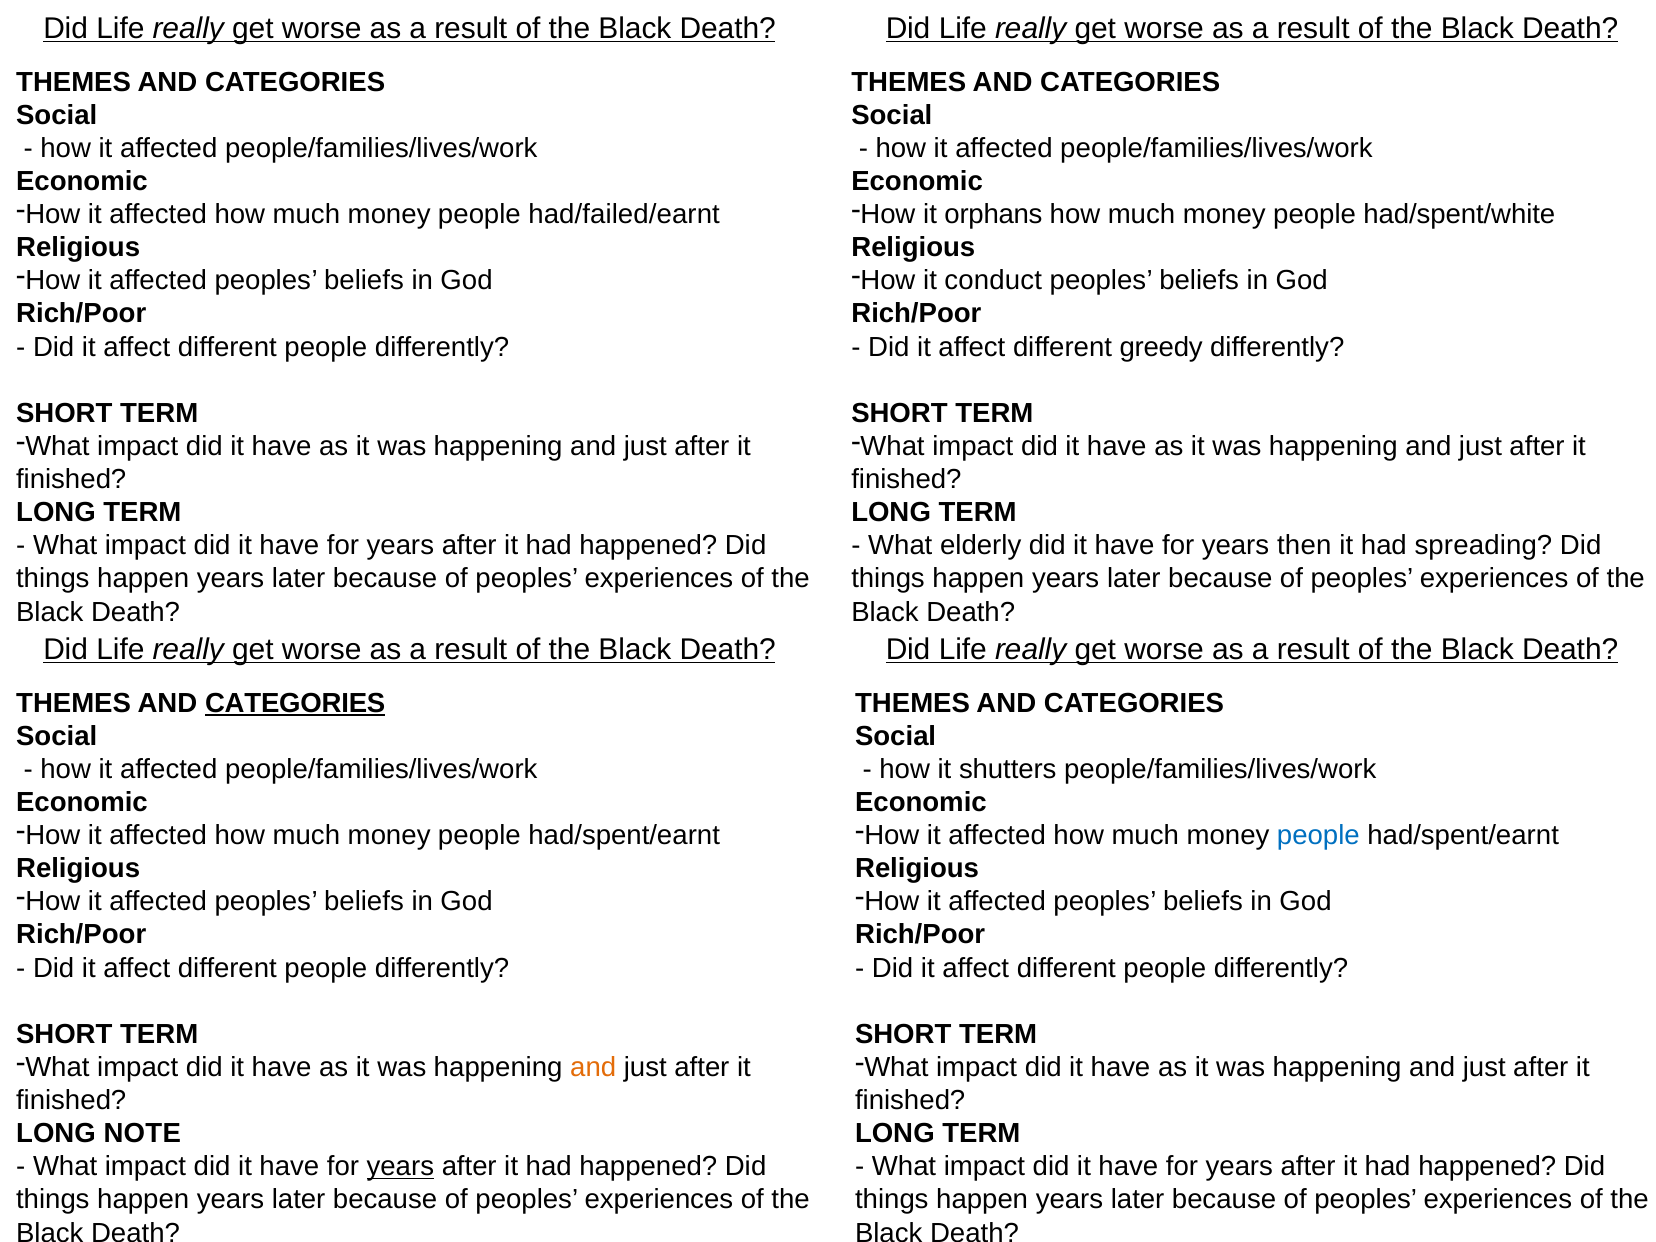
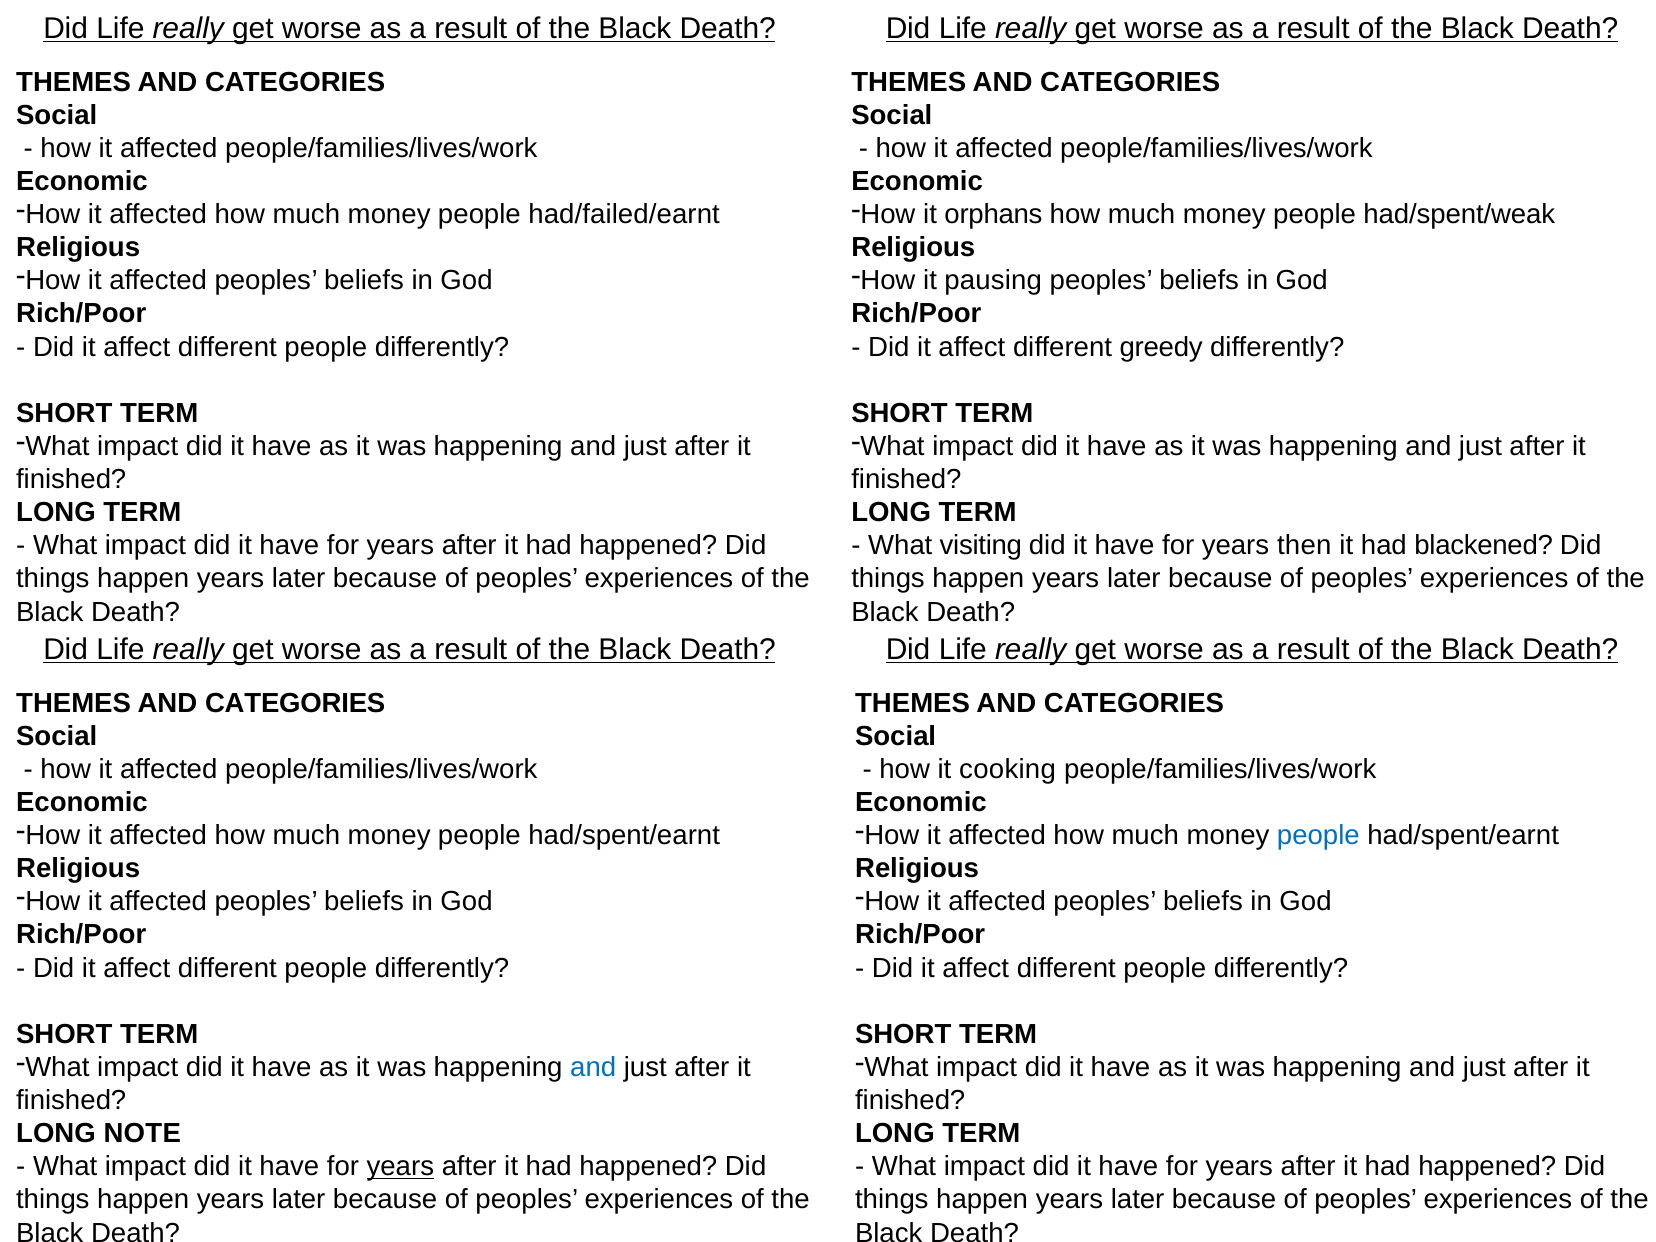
had/spent/white: had/spent/white -> had/spent/weak
conduct: conduct -> pausing
elderly: elderly -> visiting
spreading: spreading -> blackened
CATEGORIES at (295, 703) underline: present -> none
shutters: shutters -> cooking
and at (593, 1067) colour: orange -> blue
